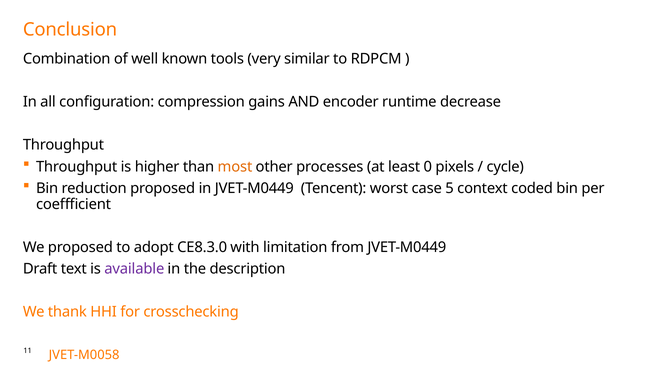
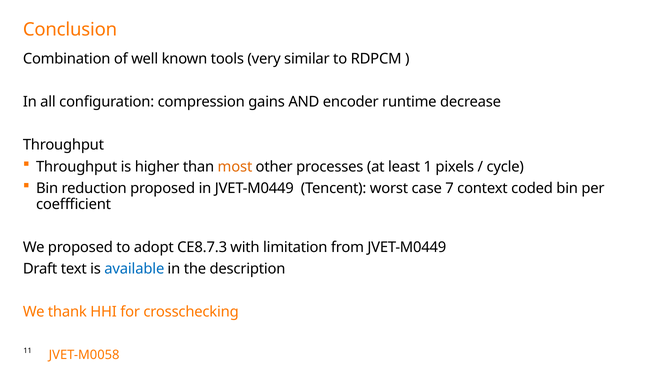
0: 0 -> 1
5: 5 -> 7
CE8.3.0: CE8.3.0 -> CE8.7.3
available colour: purple -> blue
